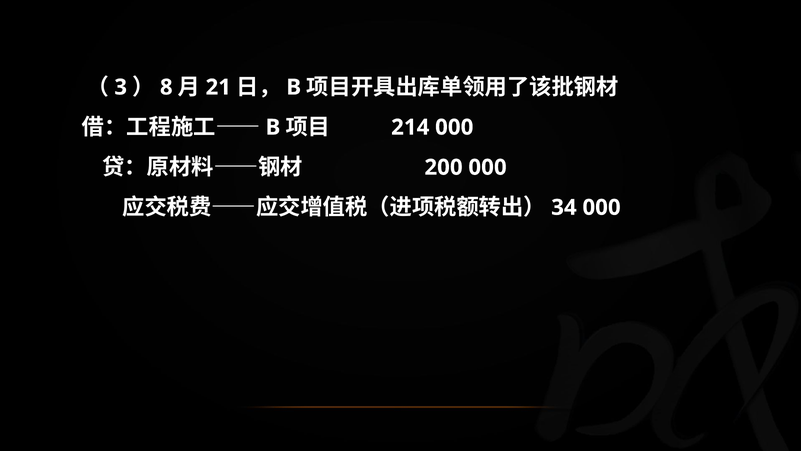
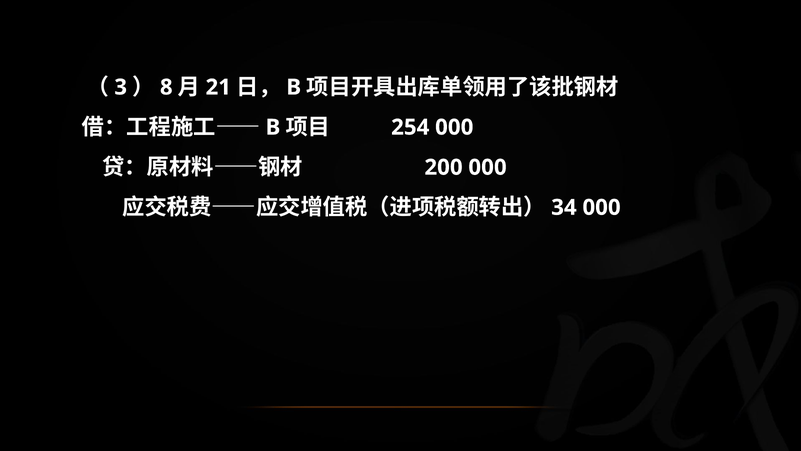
214: 214 -> 254
